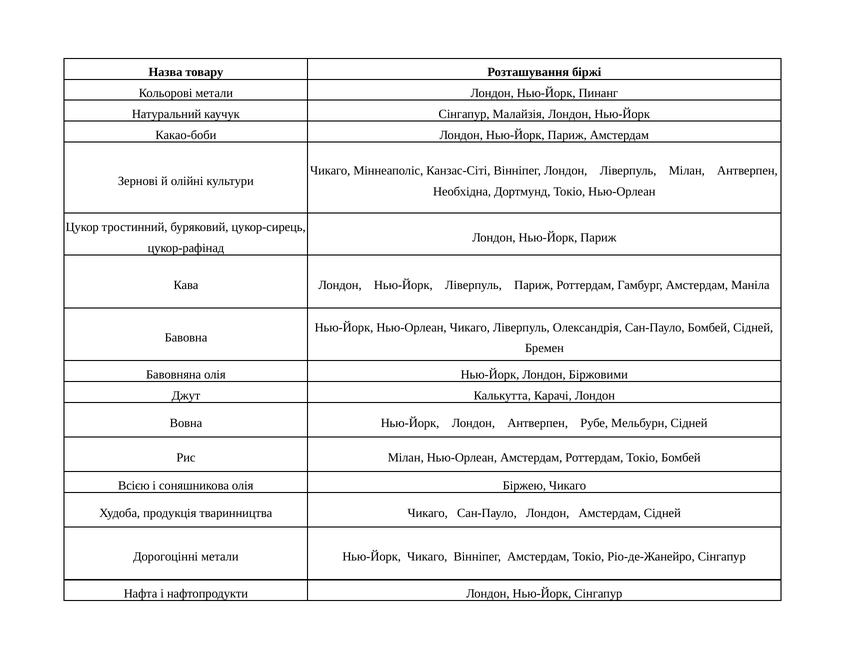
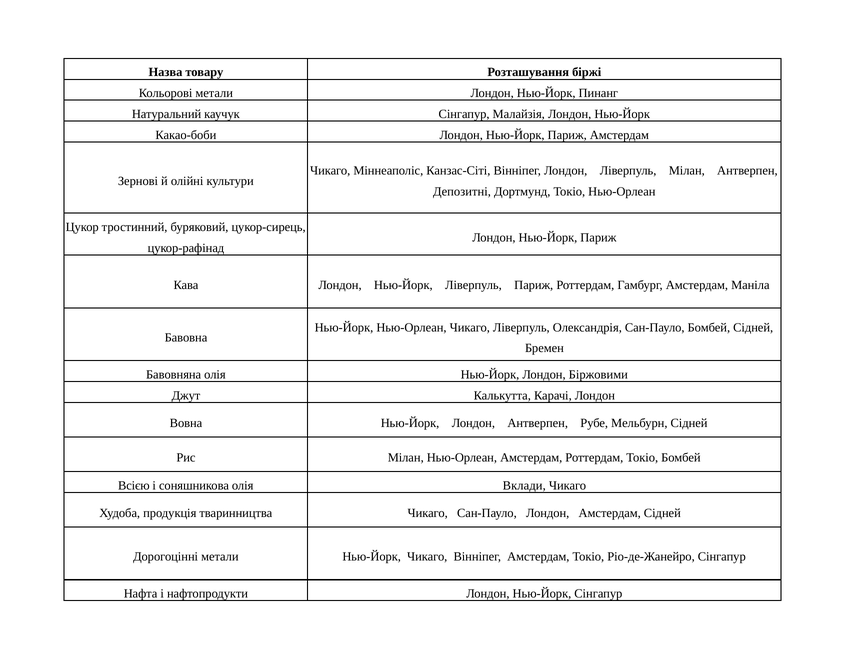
Необхідна: Необхідна -> Депозитні
Біржею: Біржею -> Вклади
